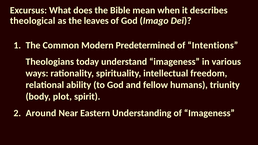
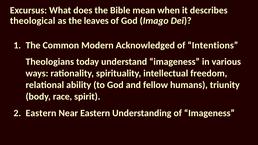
Predetermined: Predetermined -> Acknowledged
plot: plot -> race
2 Around: Around -> Eastern
